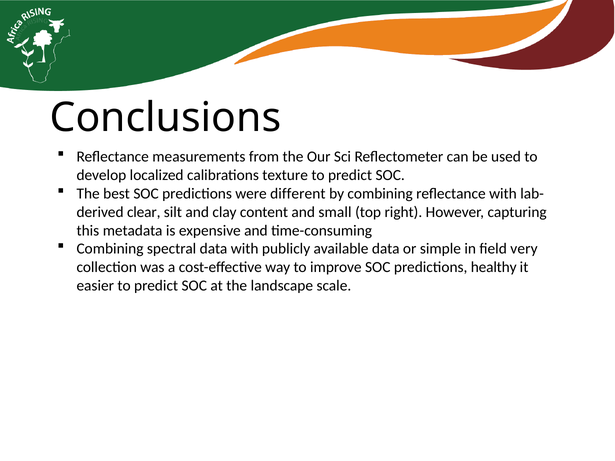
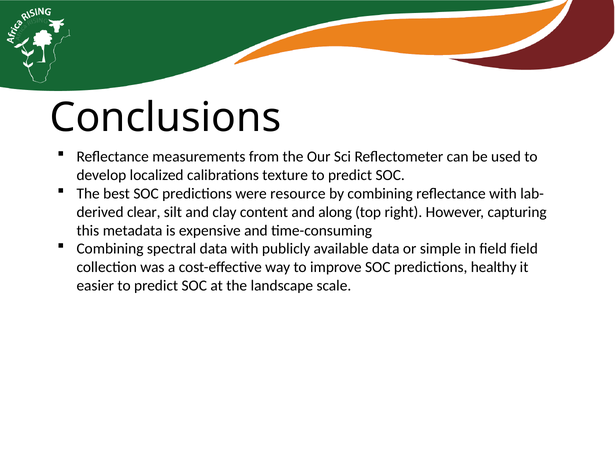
different: different -> resource
small: small -> along
field very: very -> field
